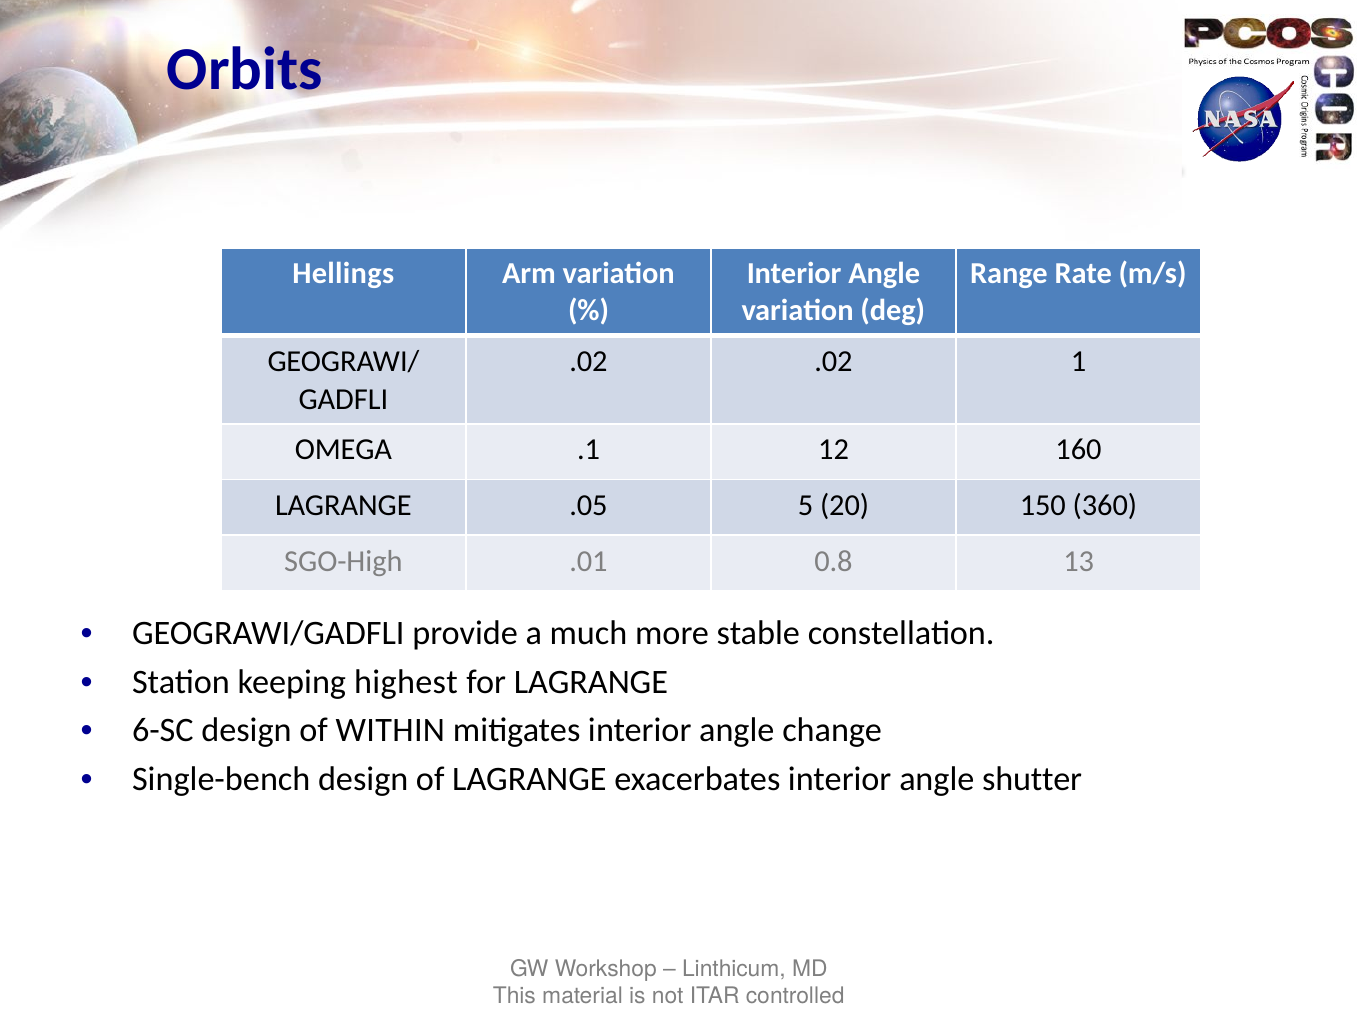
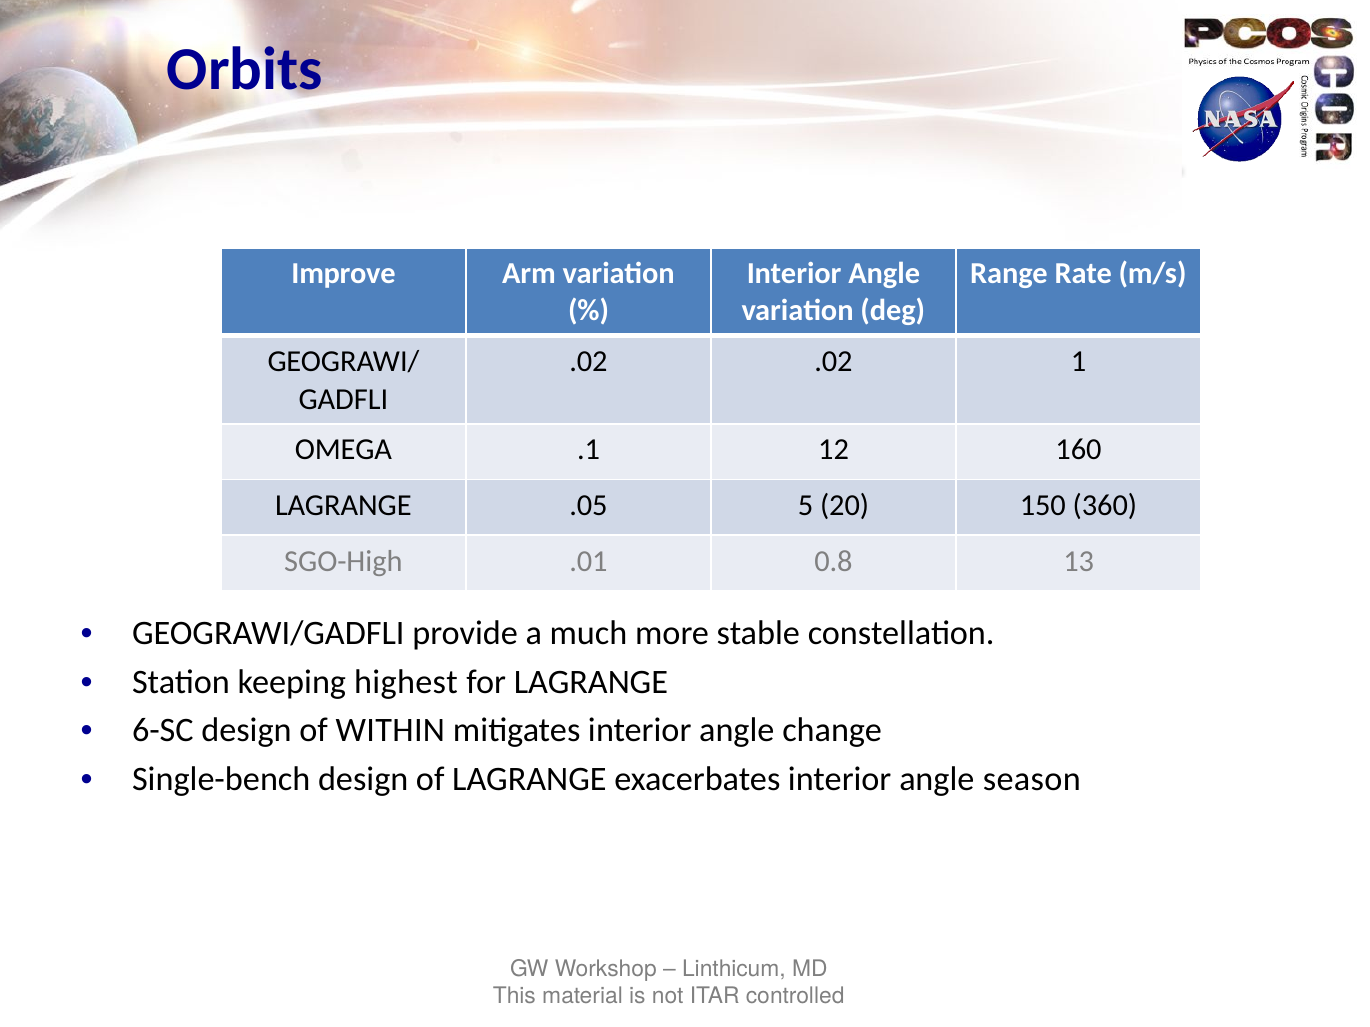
Hellings: Hellings -> Improve
shutter: shutter -> season
